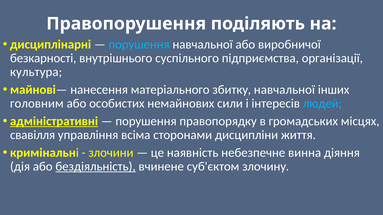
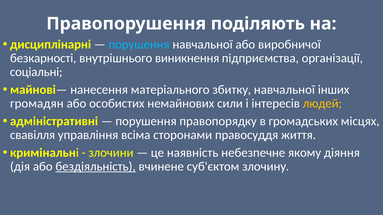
суспільного: суспільного -> виникнення
культура: культура -> соціальні
головним: головним -> громадян
людей colour: light blue -> yellow
адміністративні underline: present -> none
дисципліни: дисципліни -> правосуддя
винна: винна -> якому
